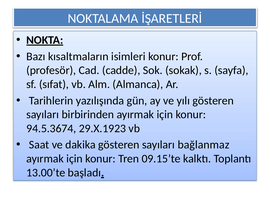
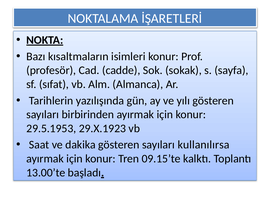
94.5.3674: 94.5.3674 -> 29.5.1953
bağlanmaz: bağlanmaz -> kullanılırsa
